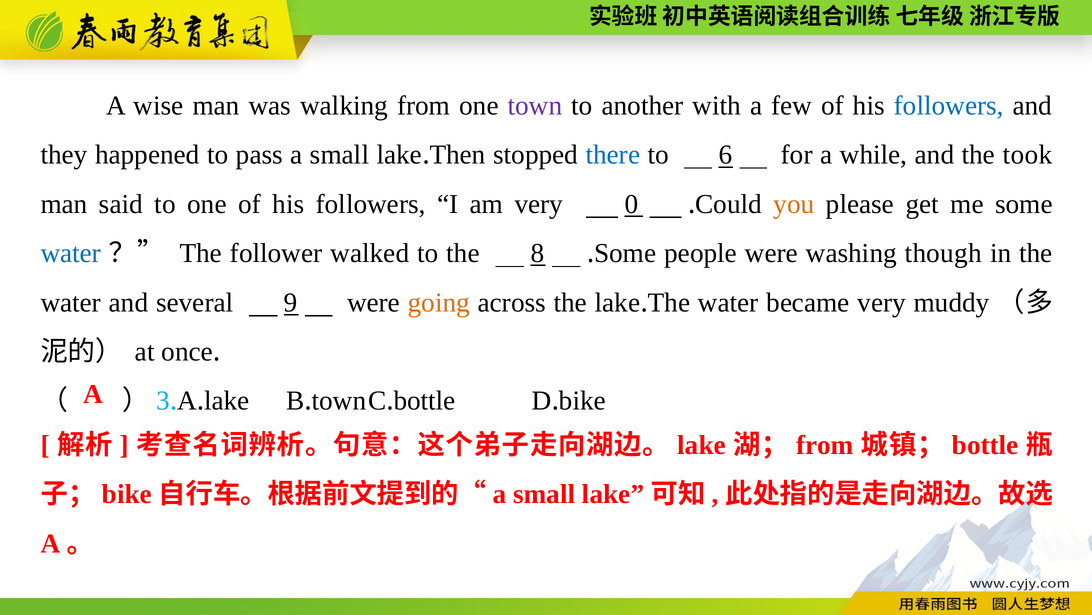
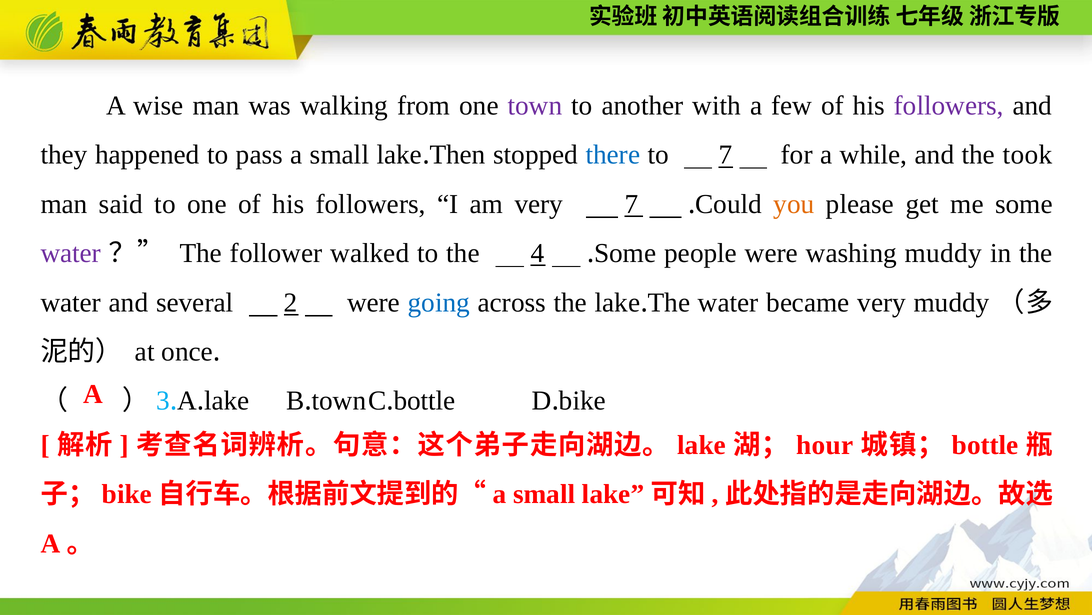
followers at (949, 106) colour: blue -> purple
to 6: 6 -> 7
very 0: 0 -> 7
water at (71, 253) colour: blue -> purple
8: 8 -> 4
washing though: though -> muddy
9: 9 -> 2
going colour: orange -> blue
from at (825, 445): from -> hour
